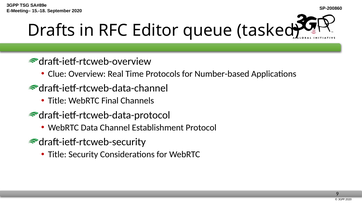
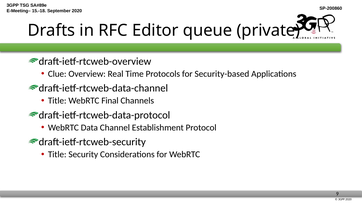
tasked: tasked -> private
Number-based: Number-based -> Security-based
